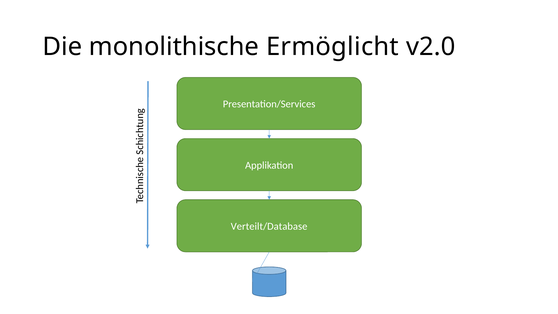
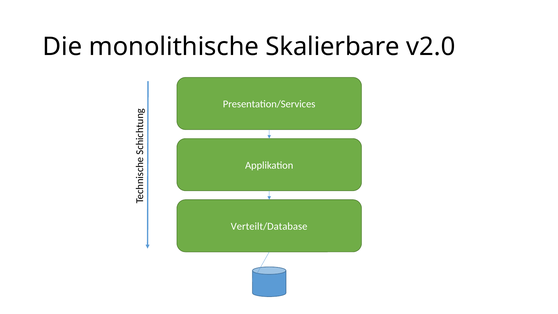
Ermöglicht: Ermöglicht -> Skalierbare
